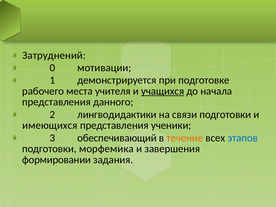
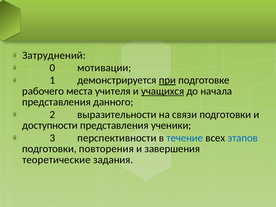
при underline: none -> present
лингводидактики: лингводидактики -> выразительности
имеющихся: имеющихся -> доступности
обеспечивающий: обеспечивающий -> перспективности
течение colour: orange -> blue
морфемика: морфемика -> повторения
формировании: формировании -> теоретические
